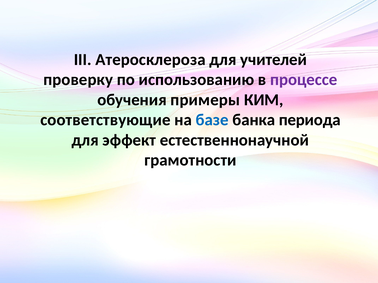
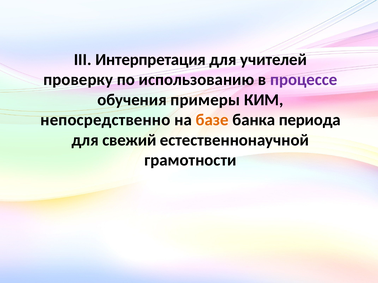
Атеросклероза: Атеросклероза -> Интерпретация
соответствующие: соответствующие -> непосредственно
базе colour: blue -> orange
эффект: эффект -> свежий
